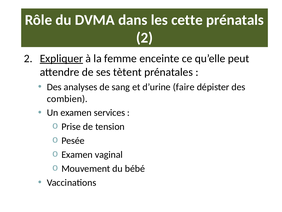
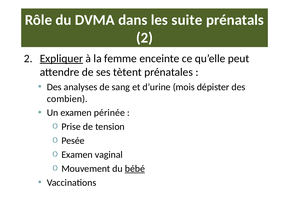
cette: cette -> suite
faire: faire -> mois
services: services -> périnée
bébé underline: none -> present
